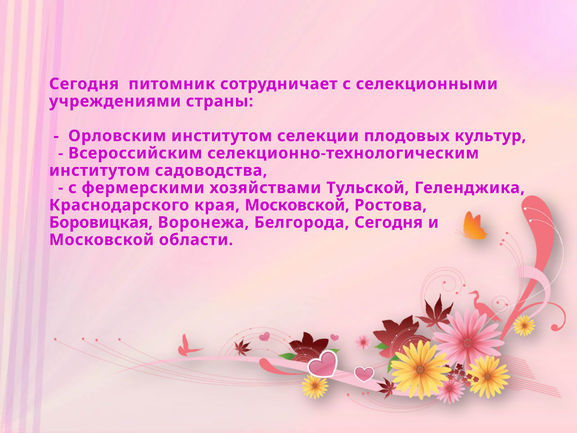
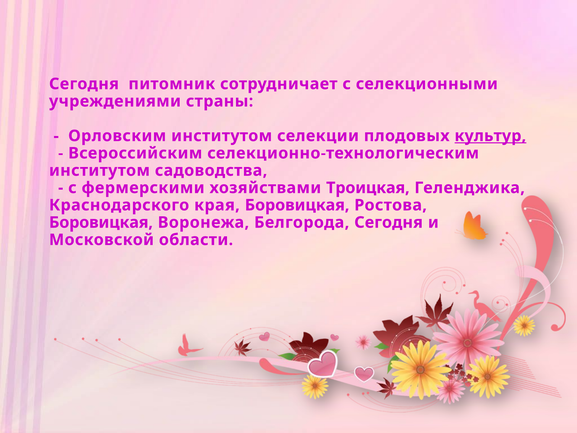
культур underline: none -> present
Тульской: Тульской -> Троицкая
края Московской: Московской -> Боровицкая
